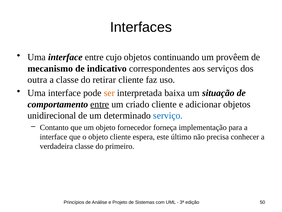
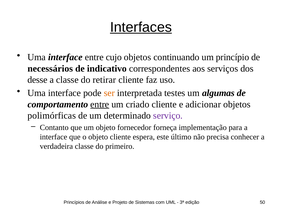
Interfaces underline: none -> present
provêem: provêem -> princípio
mecanismo: mecanismo -> necessários
outra: outra -> desse
baixa: baixa -> testes
situação: situação -> algumas
unidirecional: unidirecional -> polimórficas
serviço colour: blue -> purple
